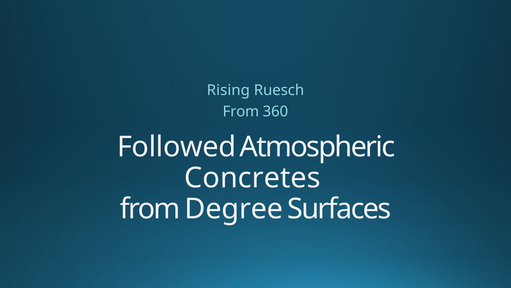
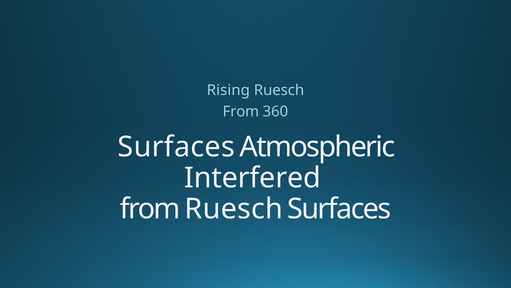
Followed at (177, 147): Followed -> Surfaces
Concretes: Concretes -> Interfered
from Degree: Degree -> Ruesch
